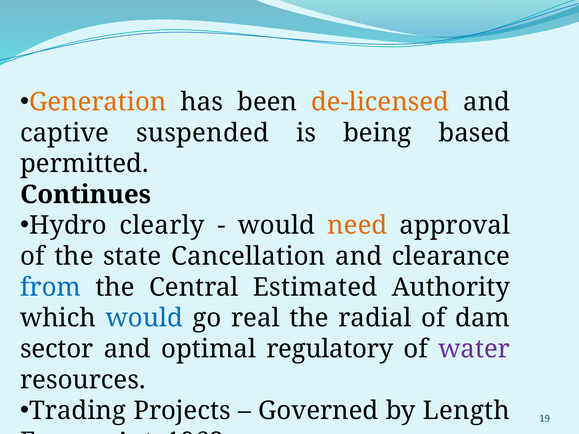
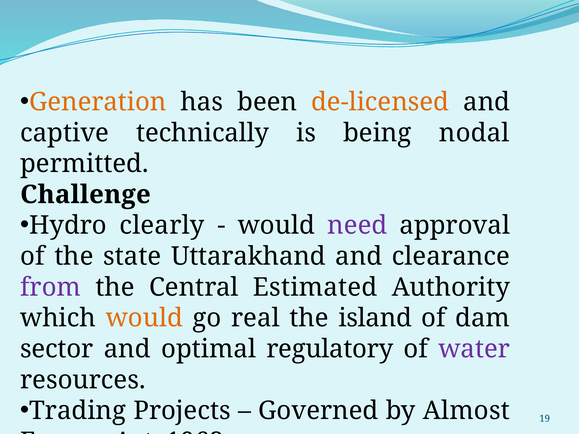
suspended: suspended -> technically
based: based -> nodal
Continues: Continues -> Challenge
need colour: orange -> purple
Cancellation: Cancellation -> Uttarakhand
from colour: blue -> purple
would at (144, 318) colour: blue -> orange
radial: radial -> island
Length: Length -> Almost
